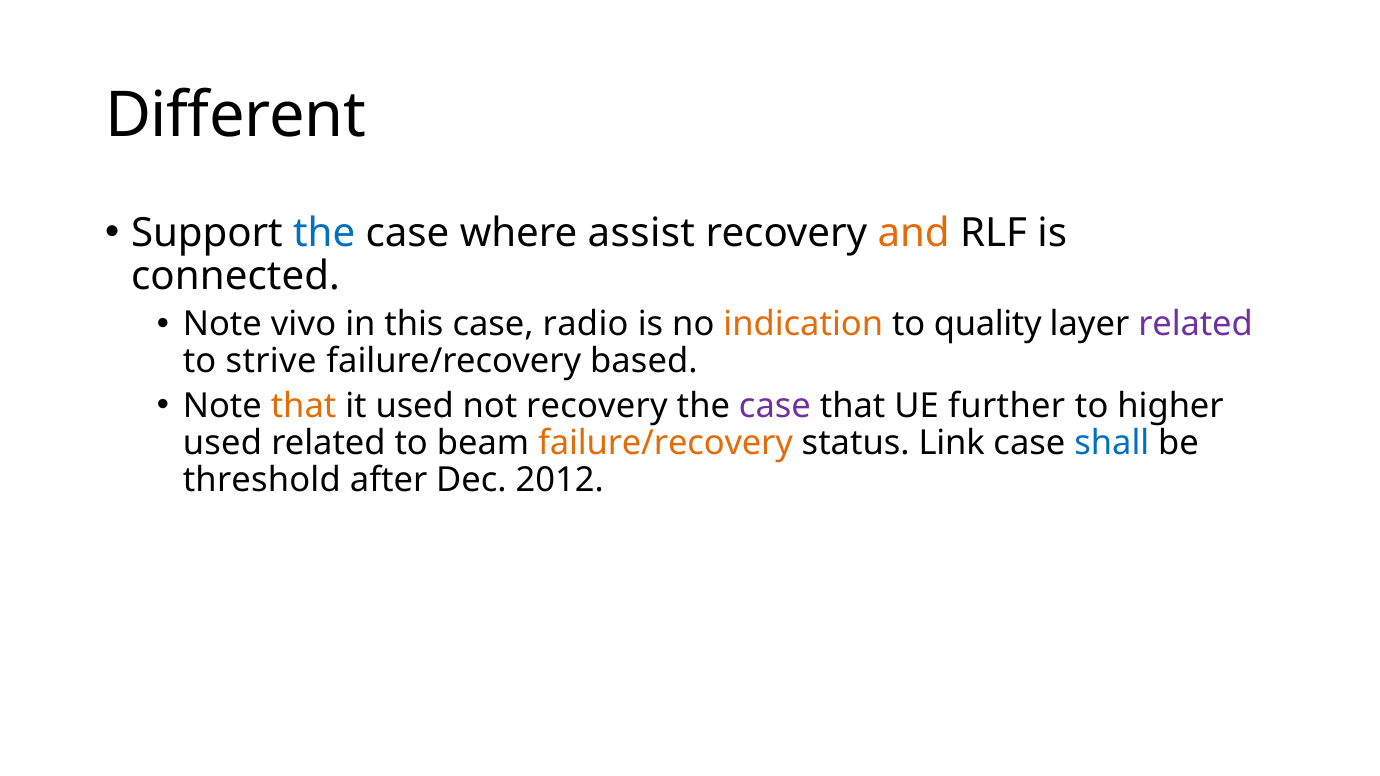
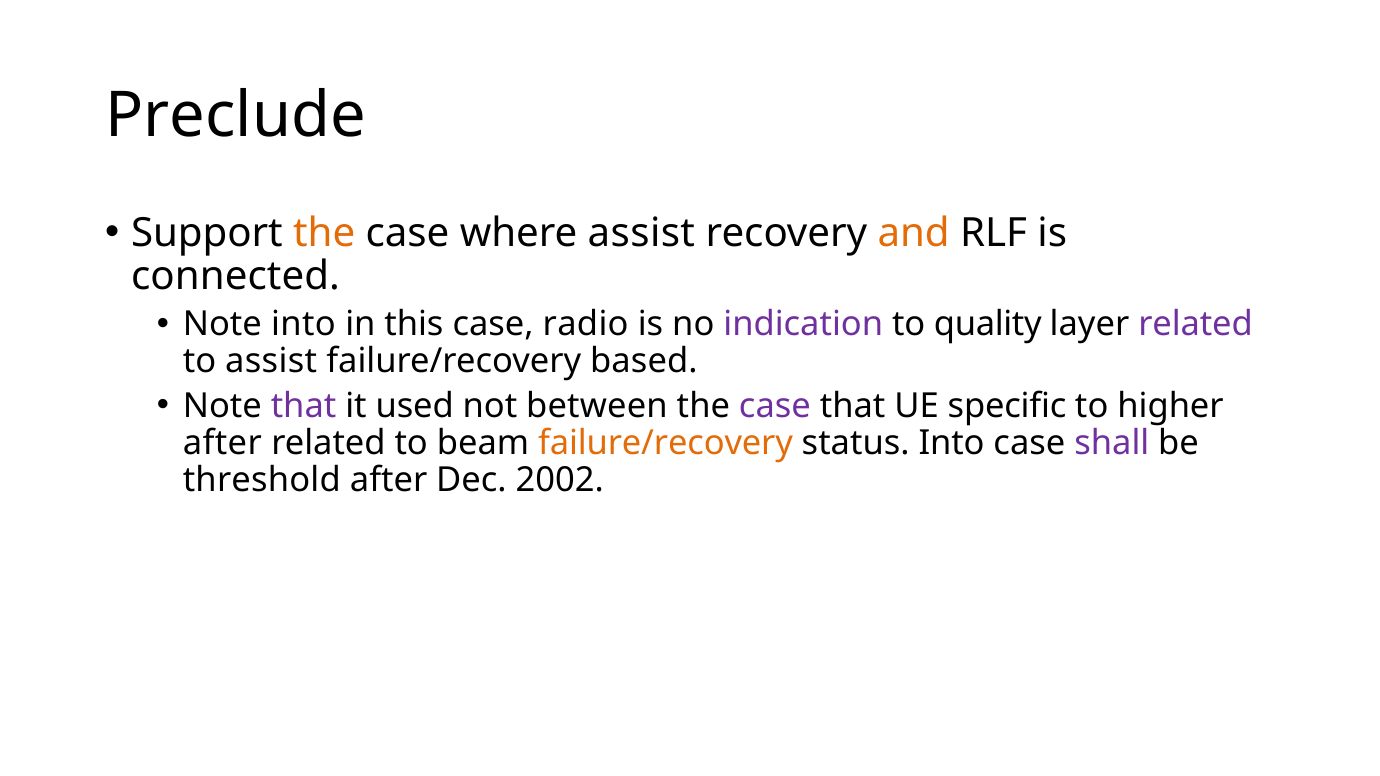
Different: Different -> Preclude
the at (324, 233) colour: blue -> orange
Note vivo: vivo -> into
indication colour: orange -> purple
to strive: strive -> assist
that at (304, 406) colour: orange -> purple
not recovery: recovery -> between
further: further -> specific
used at (222, 443): used -> after
status Link: Link -> Into
shall colour: blue -> purple
2012: 2012 -> 2002
